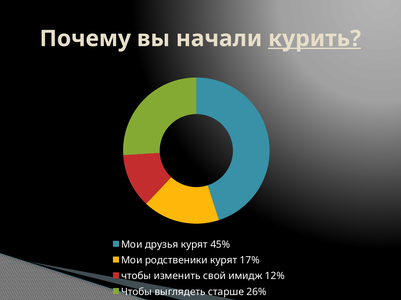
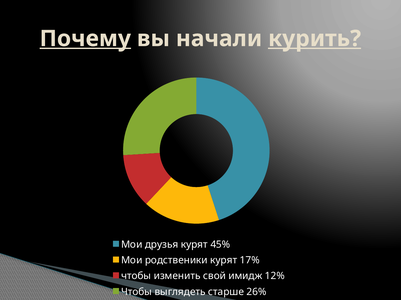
Почему underline: none -> present
